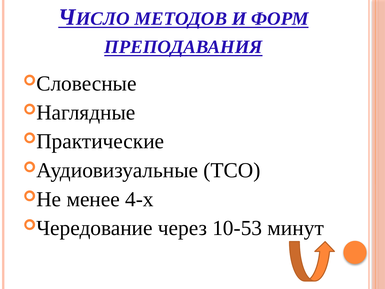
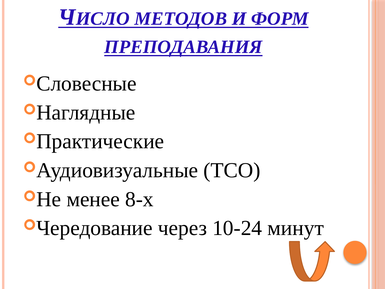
4-х: 4-х -> 8-х
10-53: 10-53 -> 10-24
